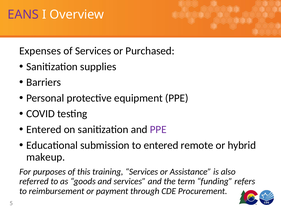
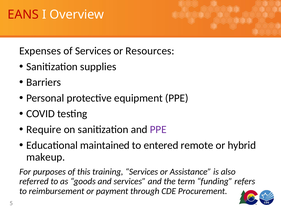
EANS colour: purple -> red
Purchased: Purchased -> Resources
Entered at (44, 129): Entered -> Require
submission: submission -> maintained
